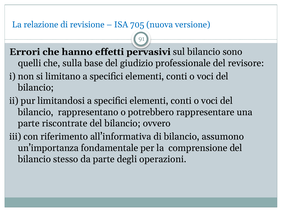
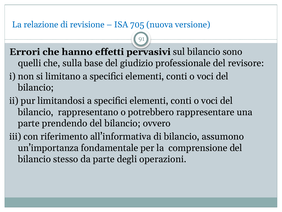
riscontrate: riscontrate -> prendendo
